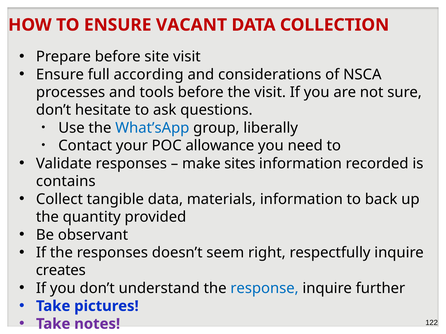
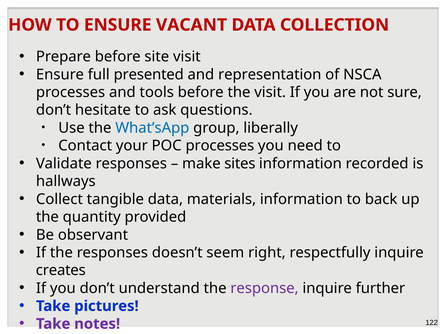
according: according -> presented
considerations: considerations -> representation
POC allowance: allowance -> processes
contains: contains -> hallways
response colour: blue -> purple
